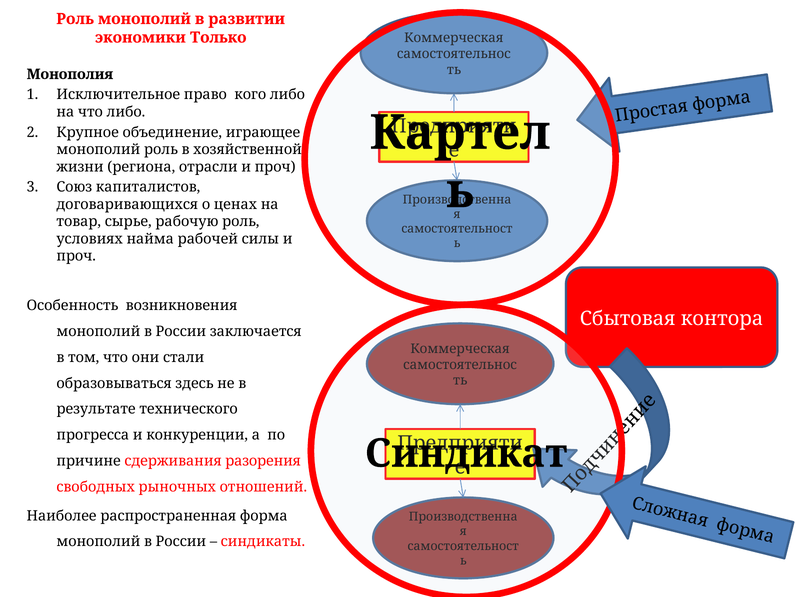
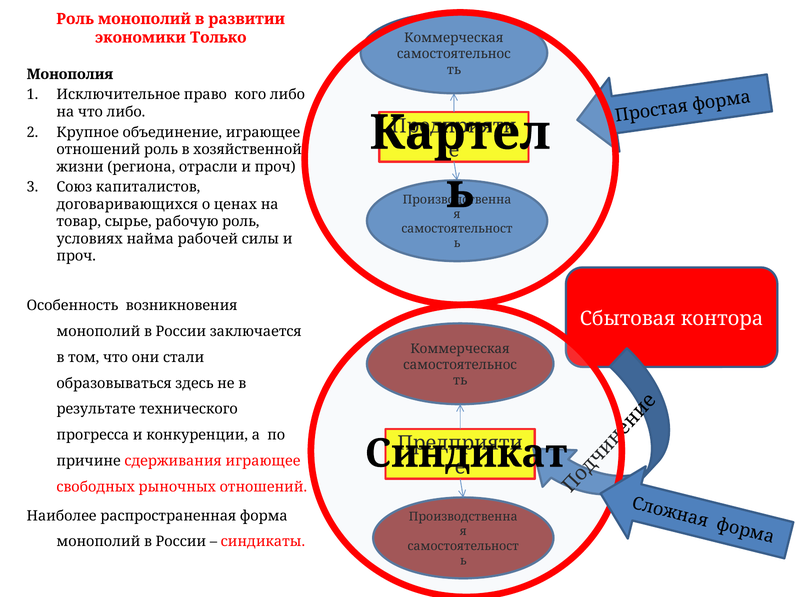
монополий at (98, 150): монополий -> отношений
сдерживания разорения: разорения -> играющее
